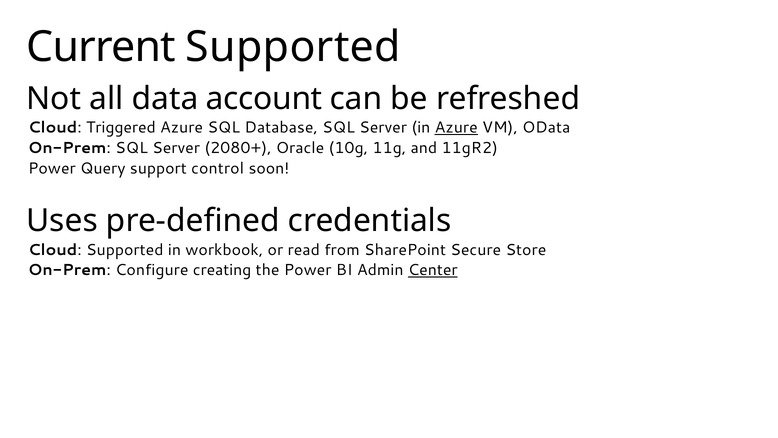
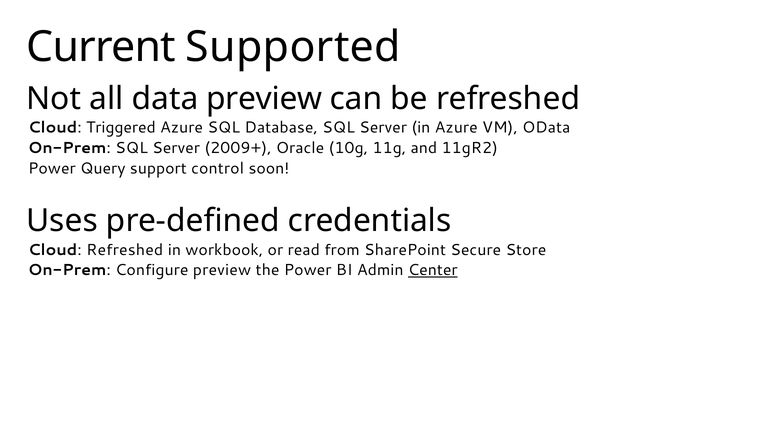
data account: account -> preview
Azure at (456, 128) underline: present -> none
2080+: 2080+ -> 2009+
Cloud Supported: Supported -> Refreshed
Configure creating: creating -> preview
